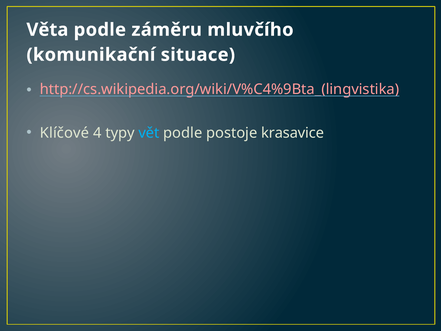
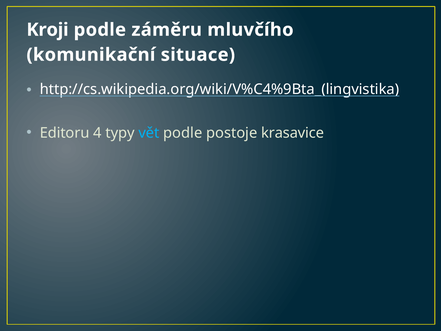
Věta: Věta -> Kroji
http://cs.wikipedia.org/wiki/V%C4%9Bta_(lingvistika colour: pink -> white
Klíčové: Klíčové -> Editoru
